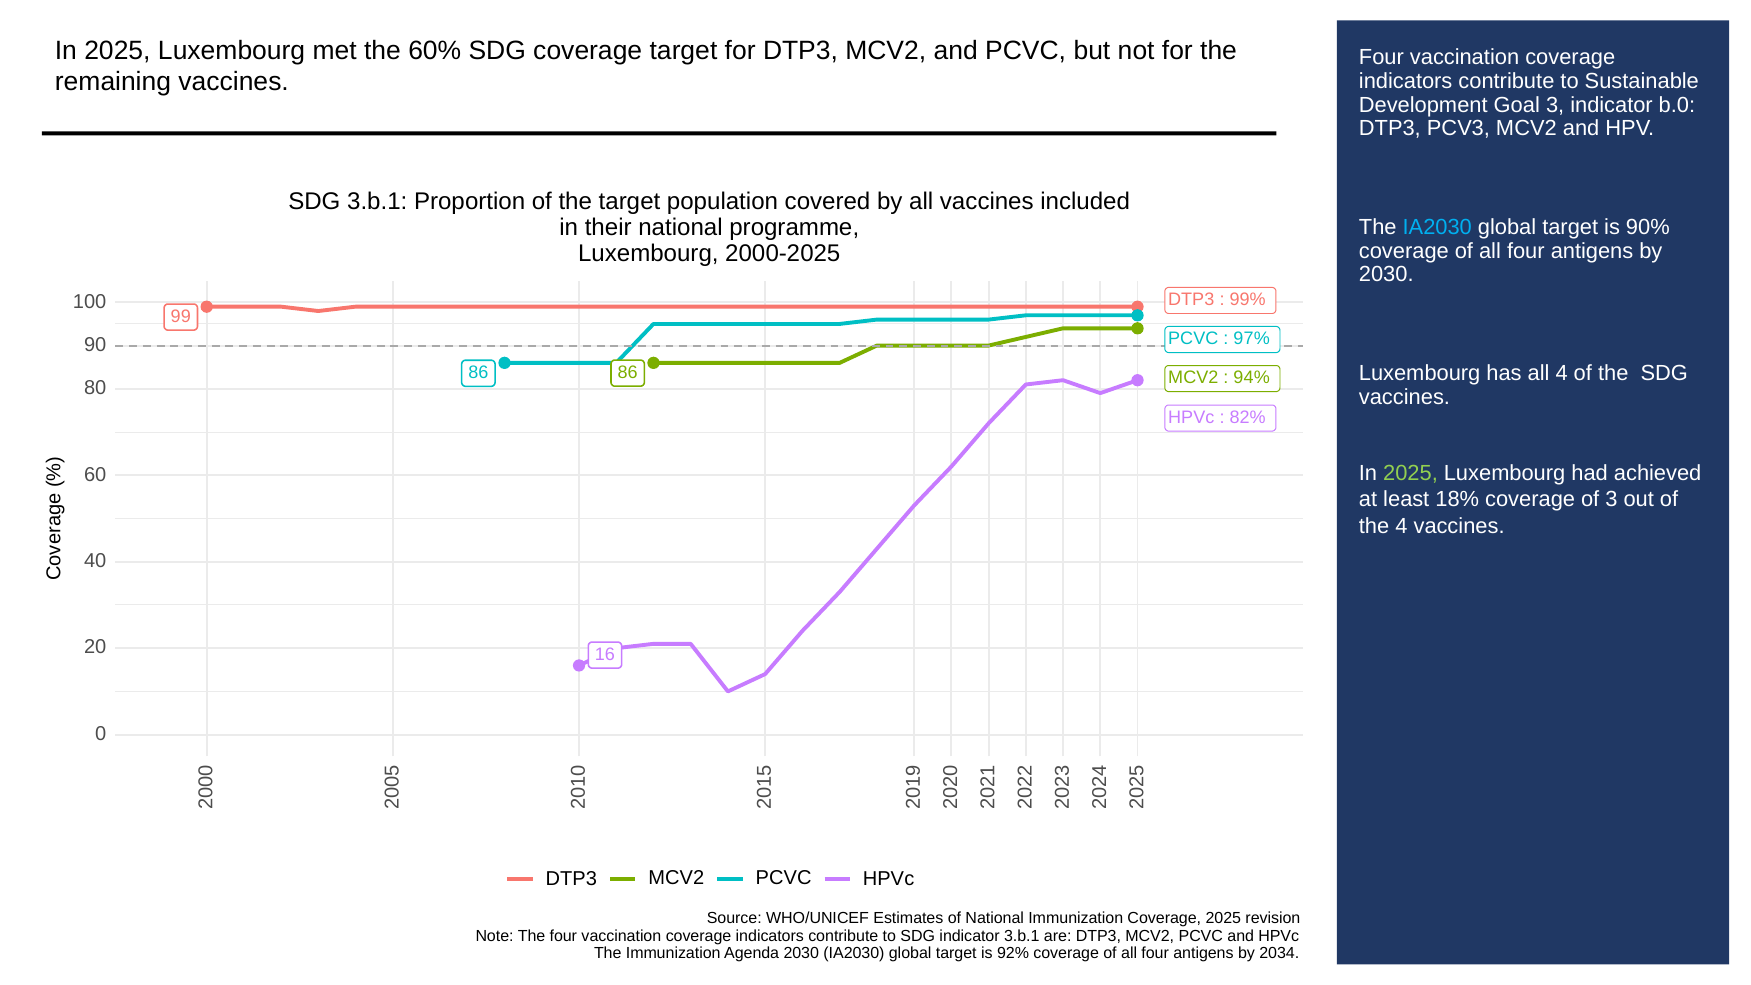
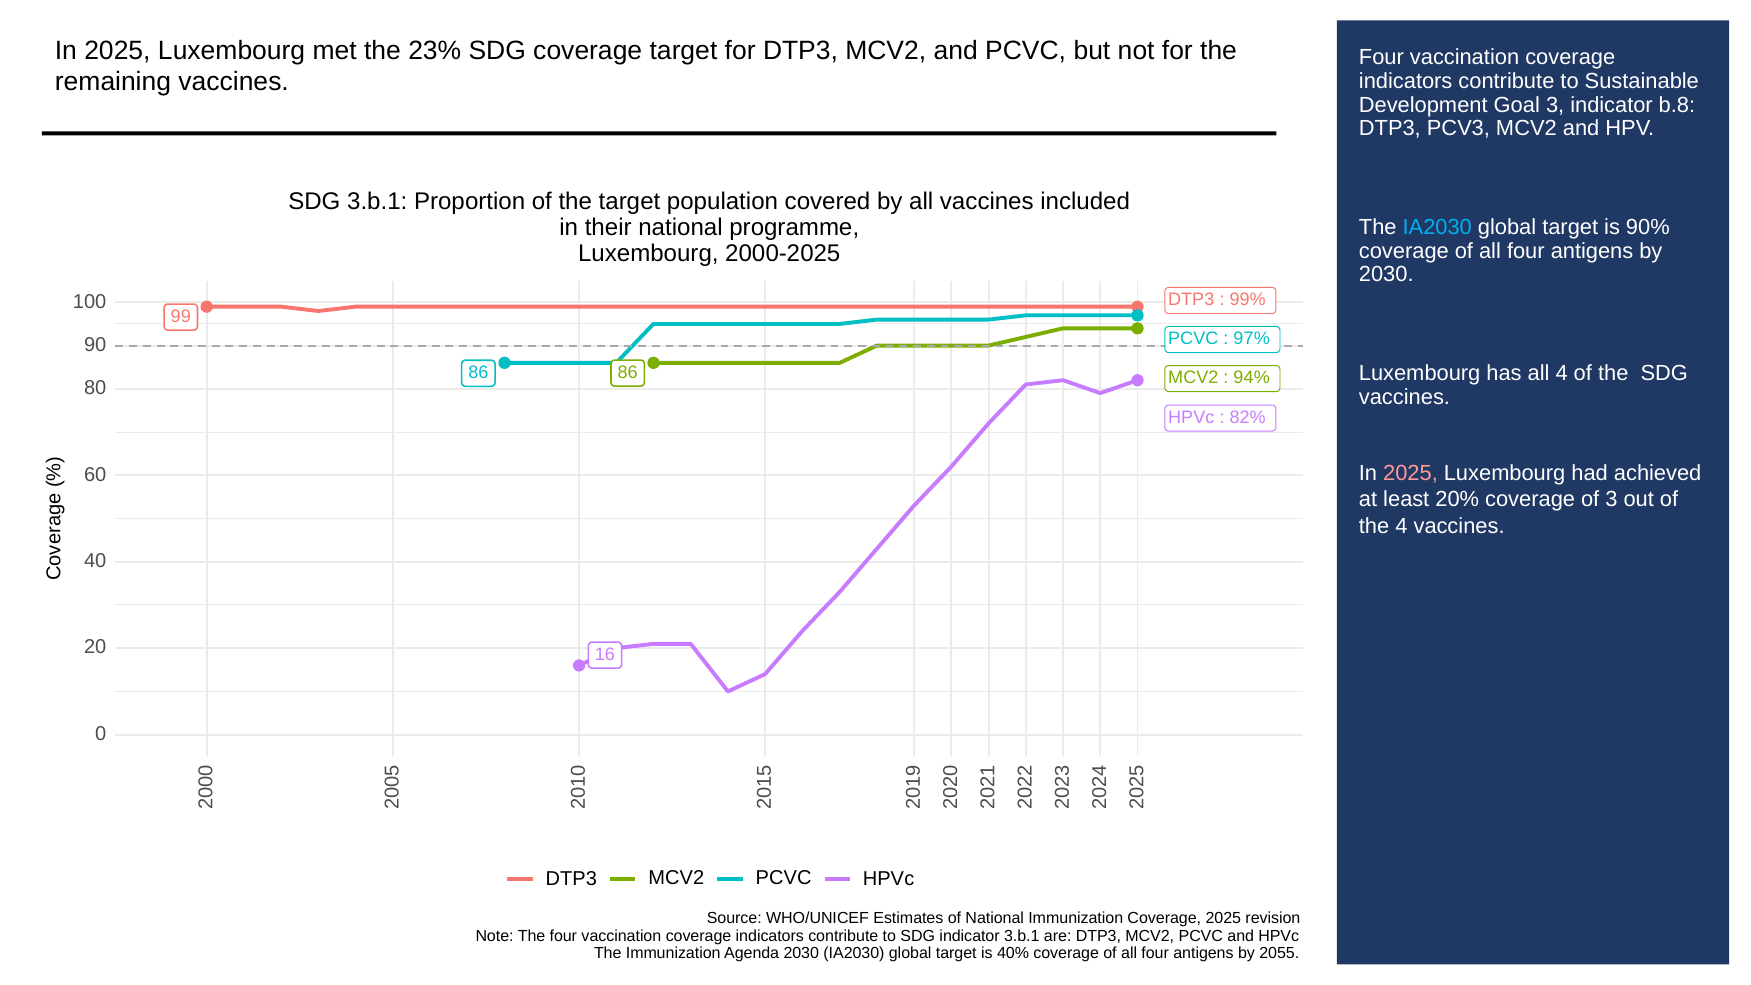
60%: 60% -> 23%
b.0: b.0 -> b.8
2025 at (1411, 473) colour: light green -> pink
18%: 18% -> 20%
92%: 92% -> 40%
2034: 2034 -> 2055
